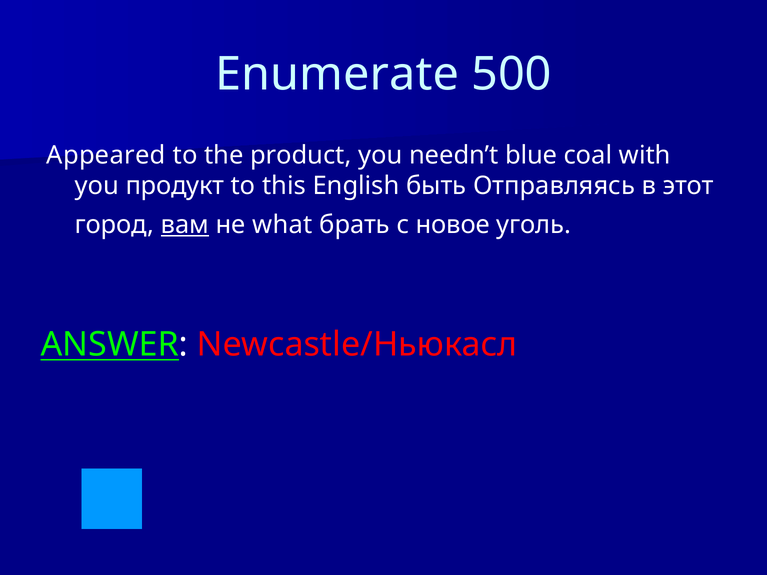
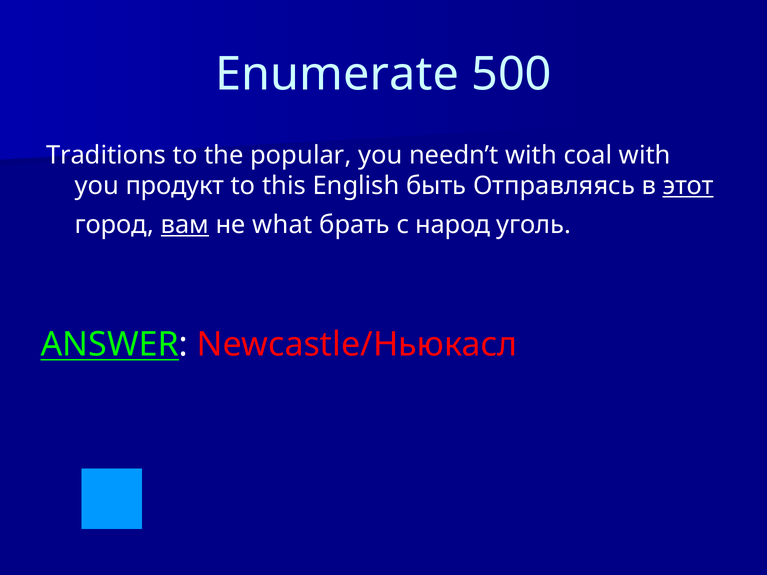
Appeared: Appeared -> Traditions
product: product -> popular
needn’t blue: blue -> with
этот underline: none -> present
новое: новое -> народ
